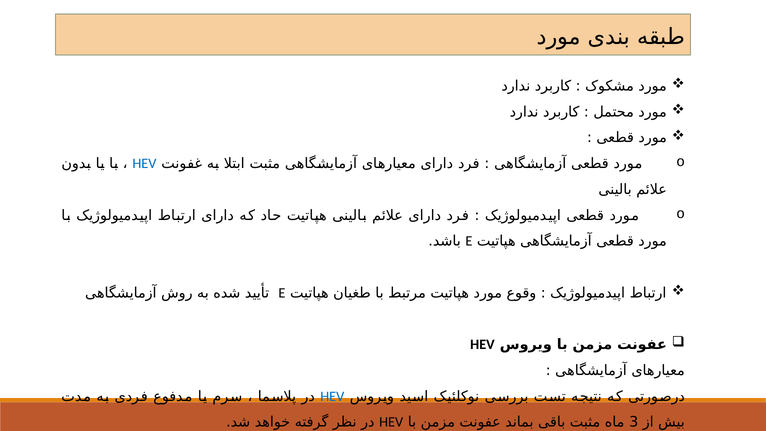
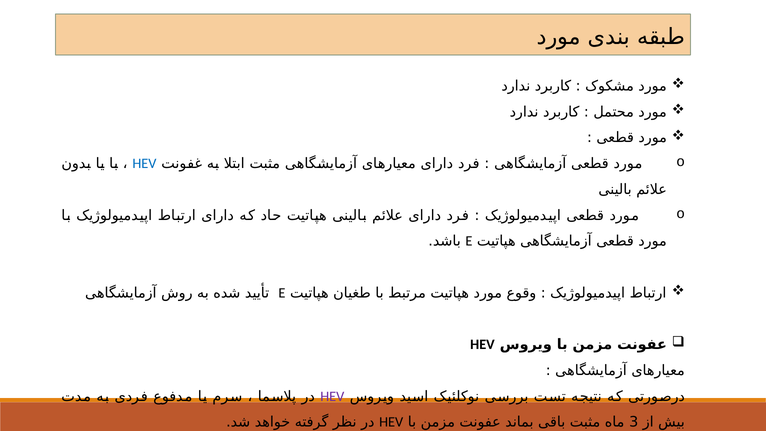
HEV at (332, 396) colour: blue -> purple
